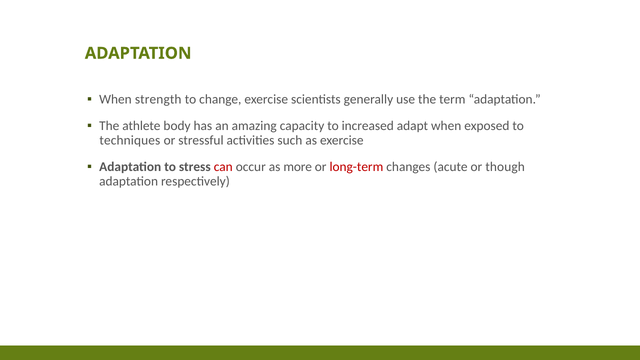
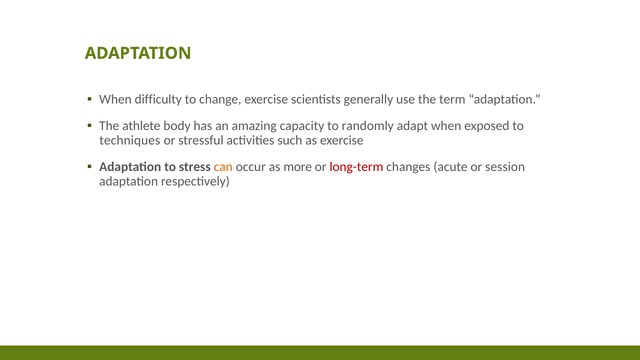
strength: strength -> difficulty
increased: increased -> randomly
can colour: red -> orange
though: though -> session
